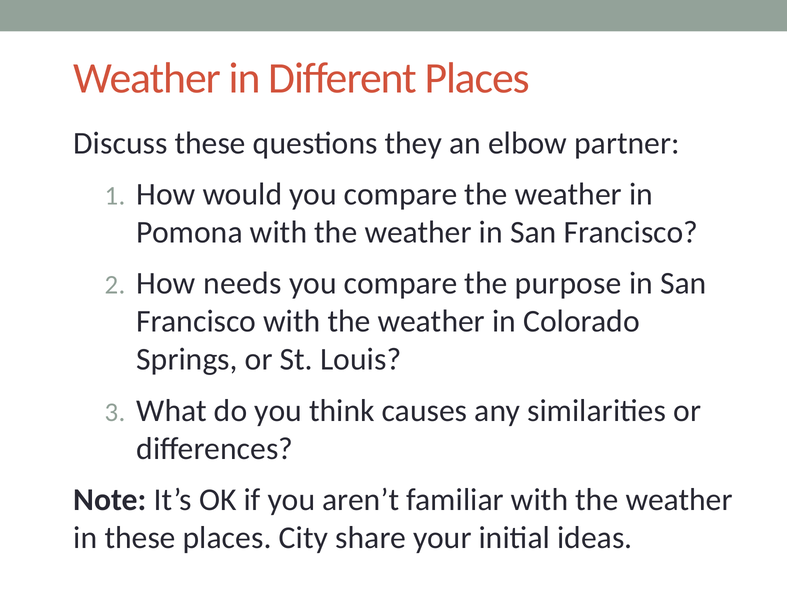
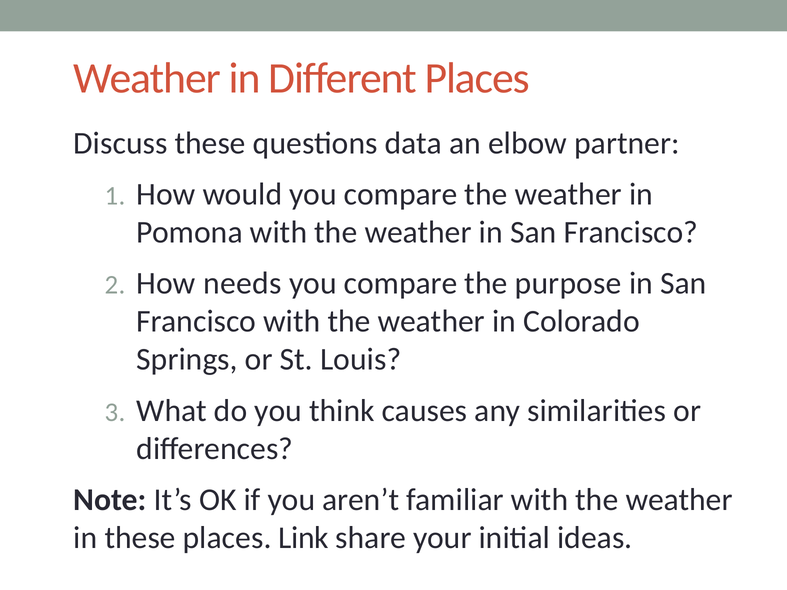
they: they -> data
City: City -> Link
